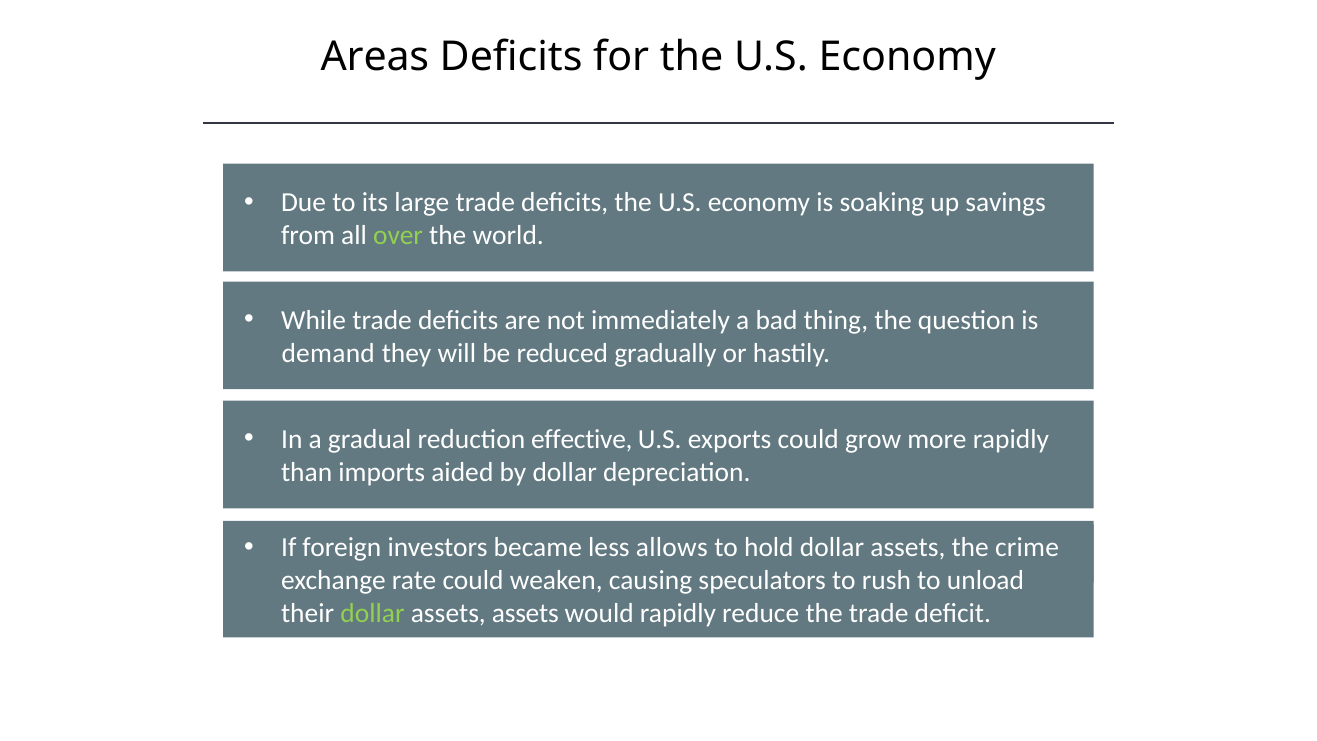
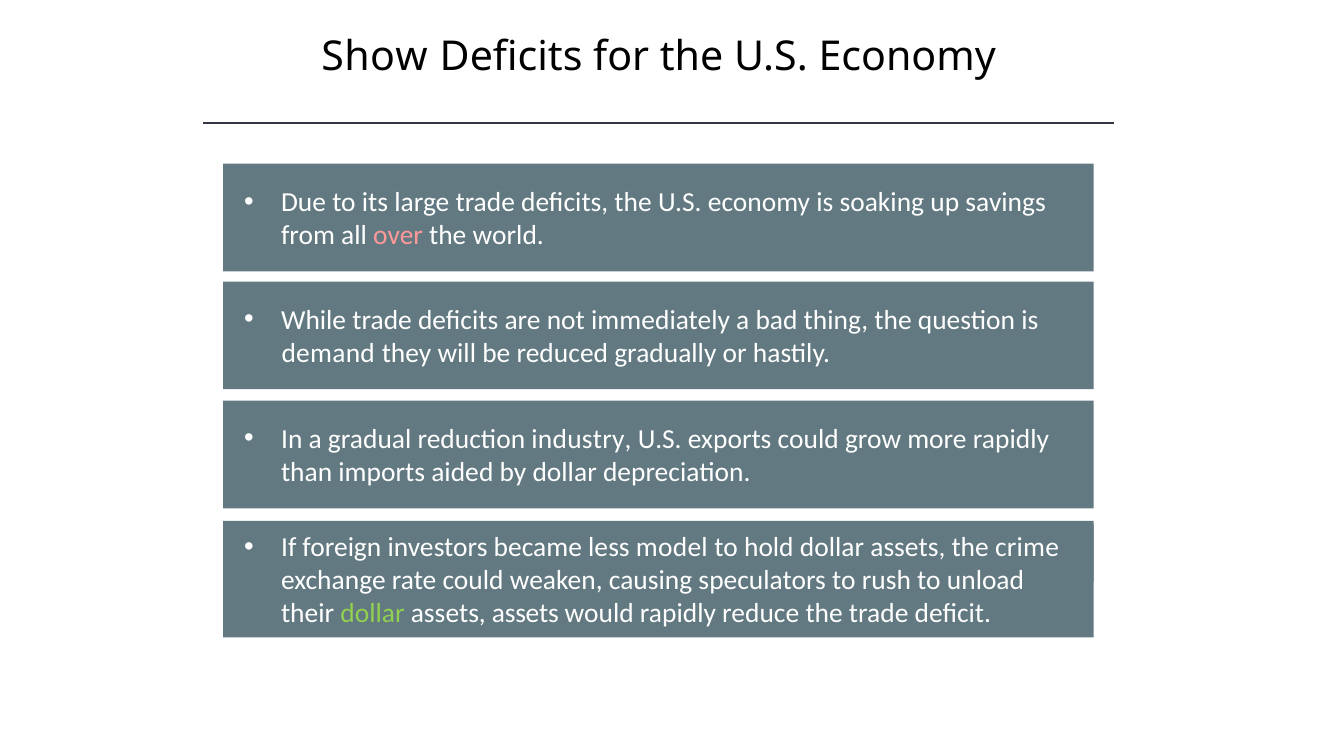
Areas: Areas -> Show
over colour: light green -> pink
effective: effective -> industry
allows: allows -> model
